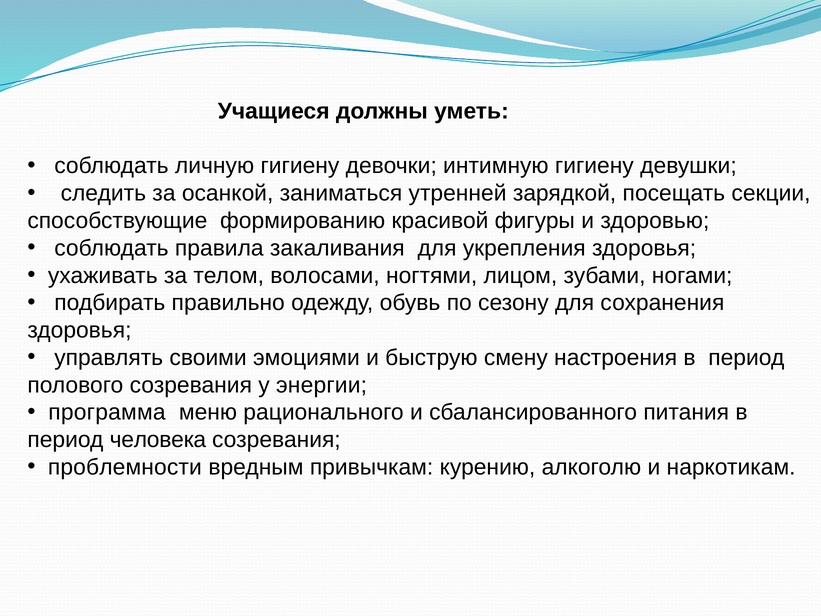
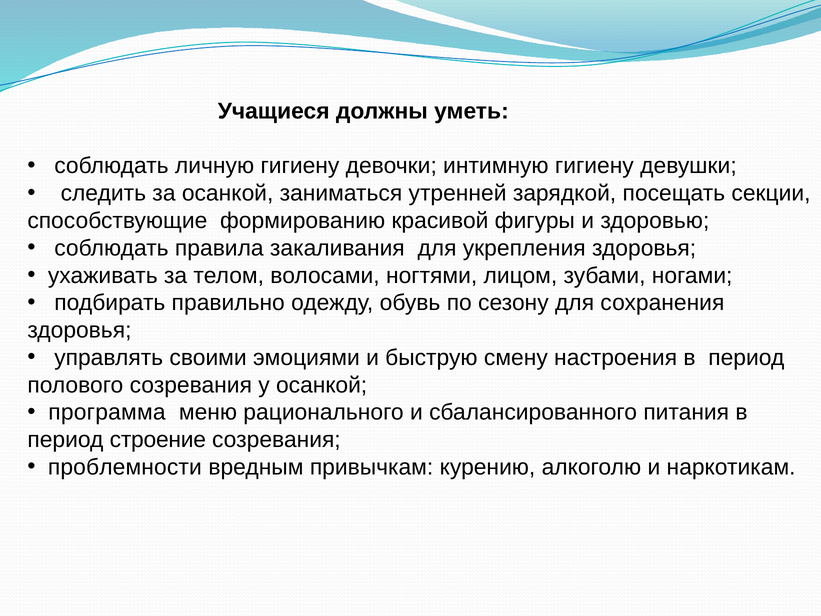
у энергии: энергии -> осанкой
человека: человека -> строение
